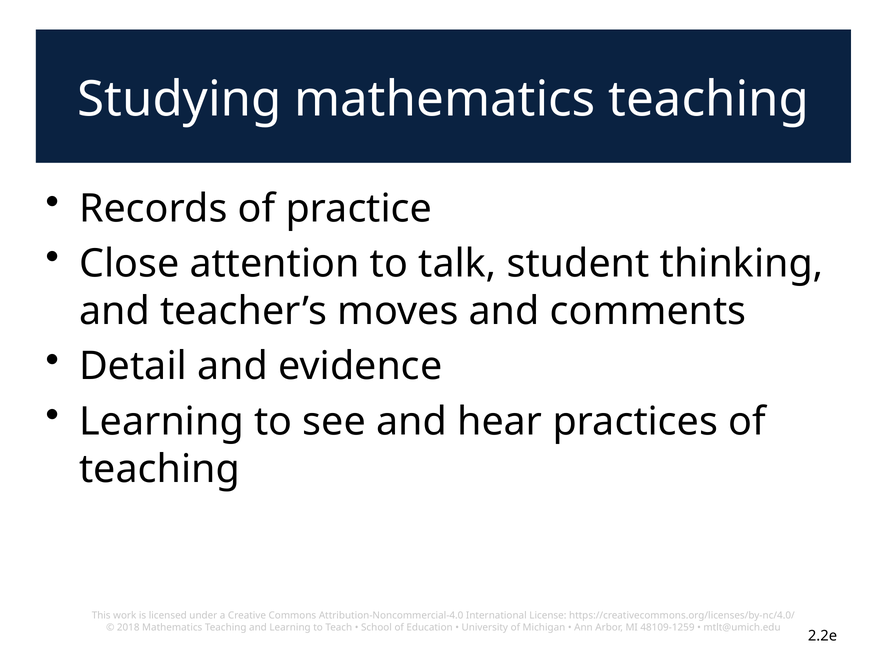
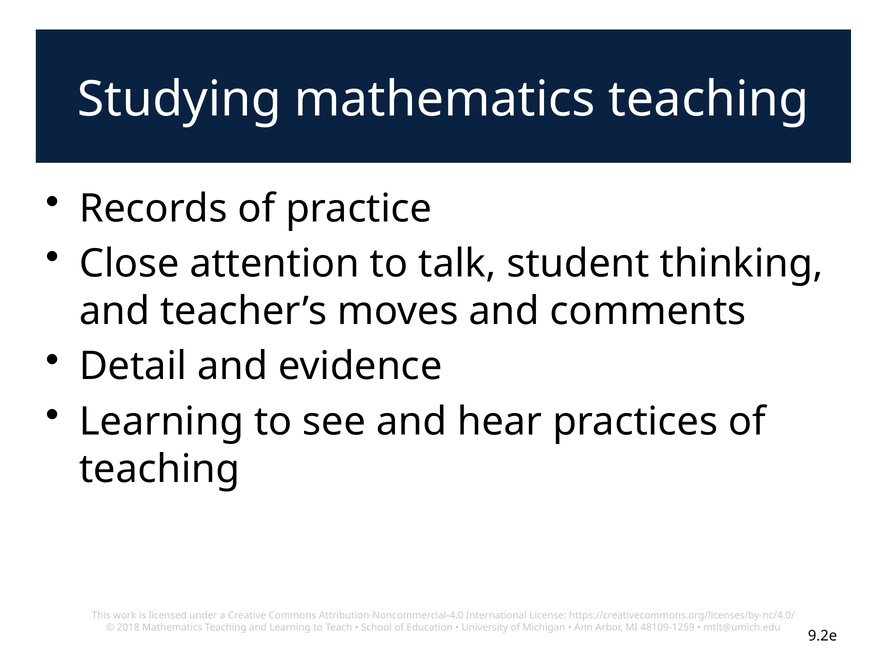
2.2e: 2.2e -> 9.2e
